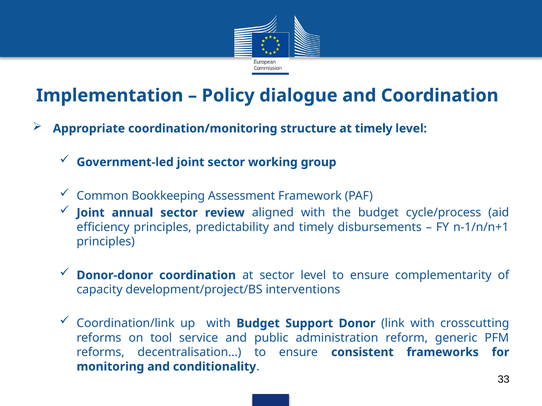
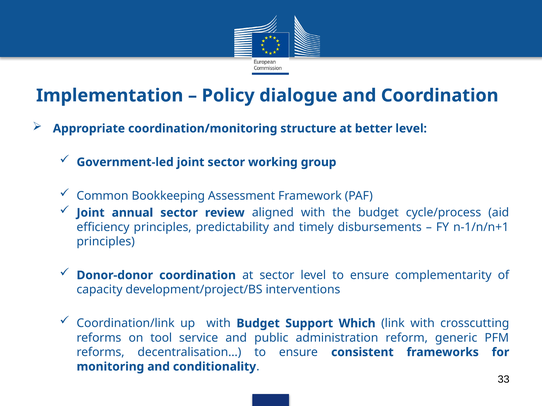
at timely: timely -> better
Donor: Donor -> Which
